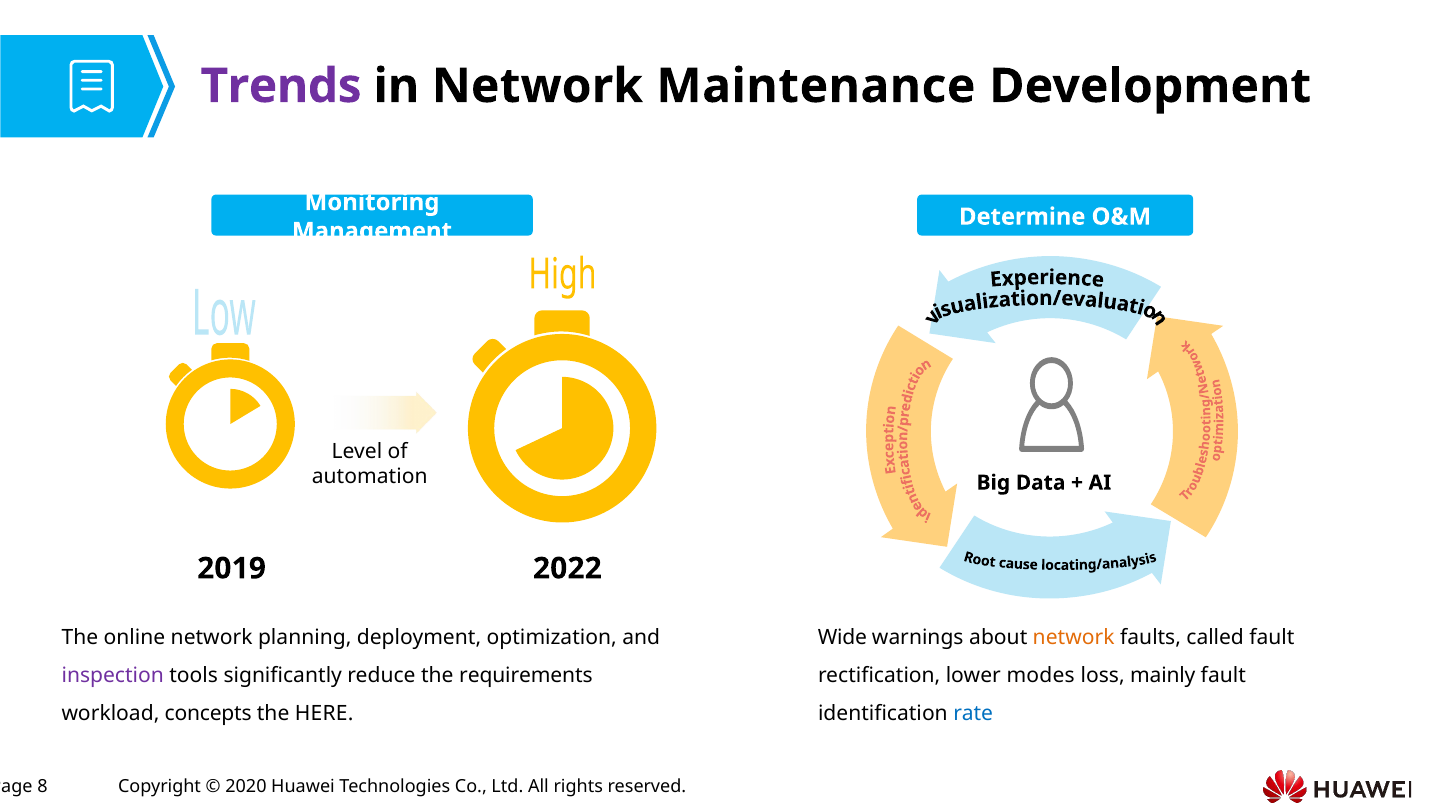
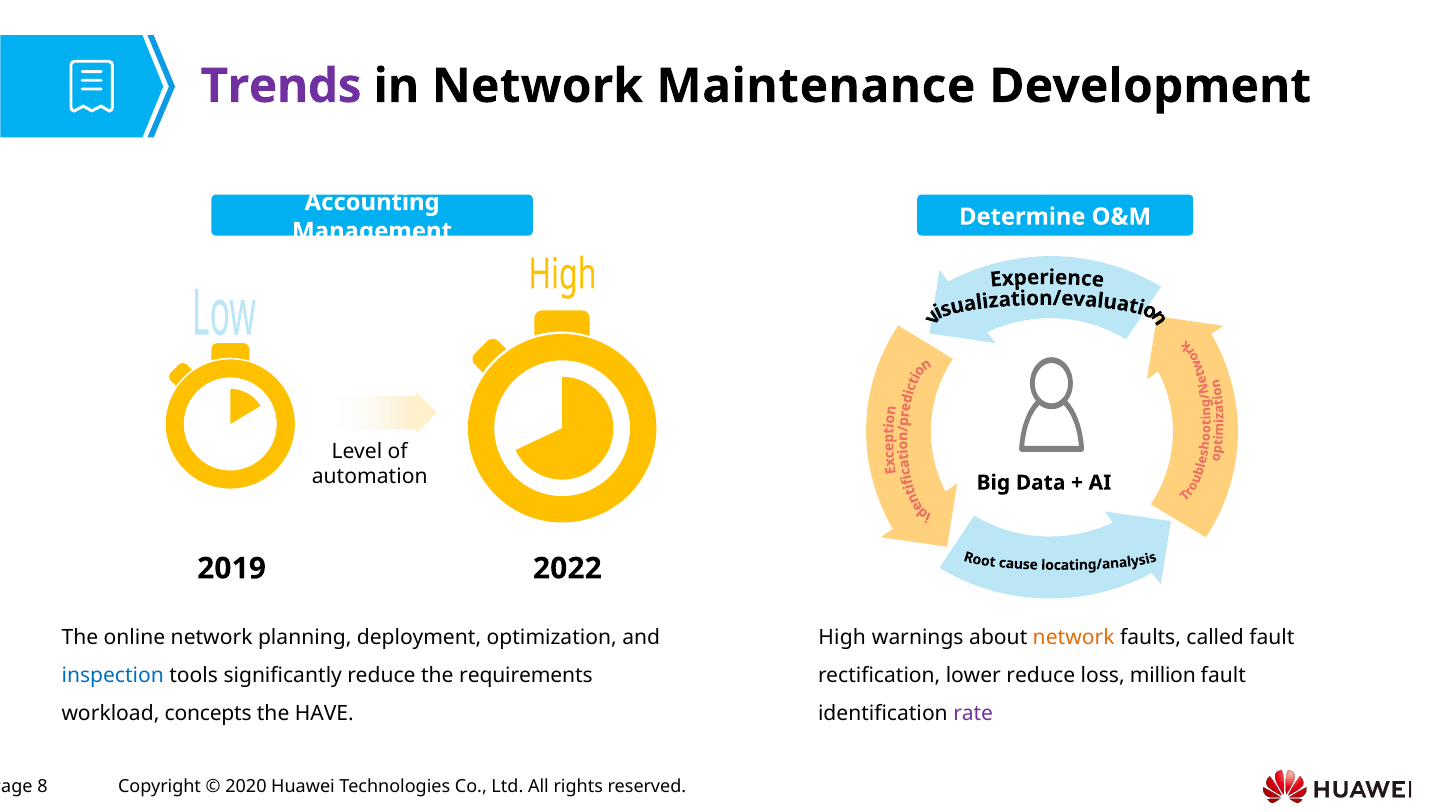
Monitoring: Monitoring -> Accounting
Wide: Wide -> High
inspection colour: purple -> blue
lower modes: modes -> reduce
mainly: mainly -> million
HERE: HERE -> HAVE
rate colour: blue -> purple
